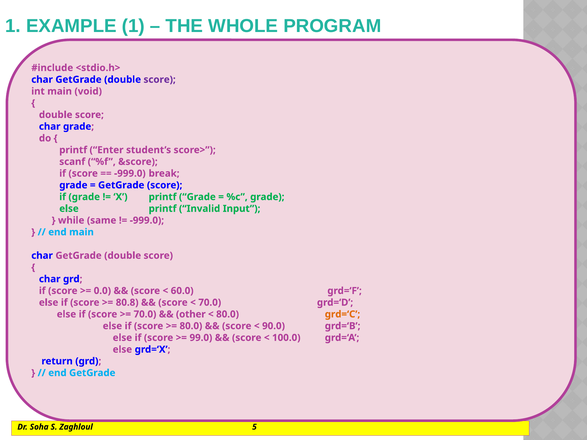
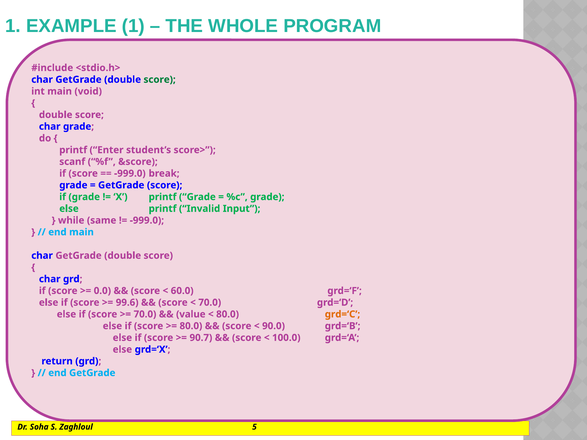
score at (160, 80) colour: purple -> green
80.8: 80.8 -> 99.6
other: other -> value
99.0: 99.0 -> 90.7
